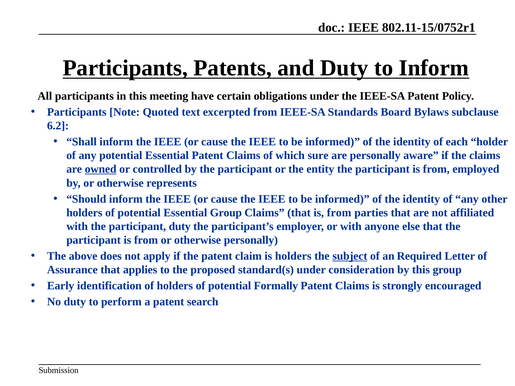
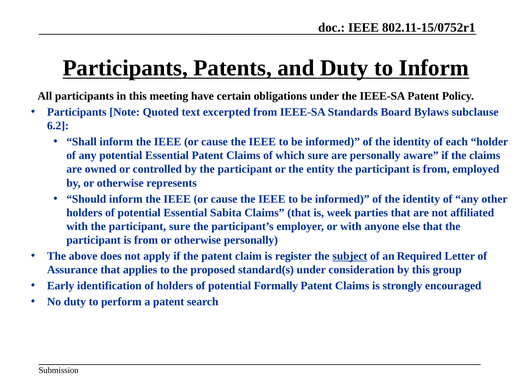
owned underline: present -> none
Essential Group: Group -> Sabita
that is from: from -> week
participant duty: duty -> sure
is holders: holders -> register
